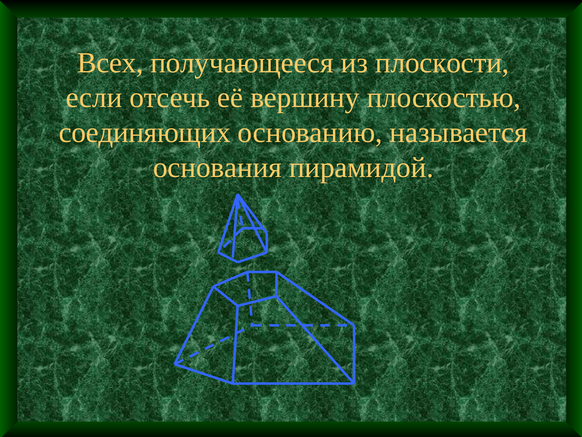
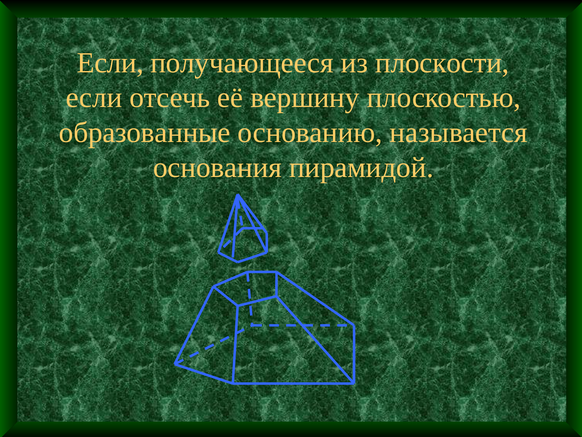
Всех at (110, 63): Всех -> Если
соединяющих: соединяющих -> образованные
